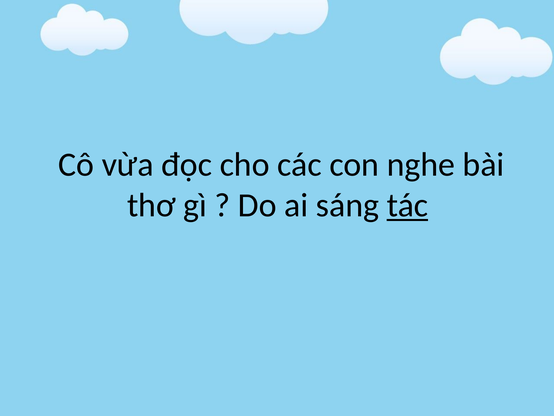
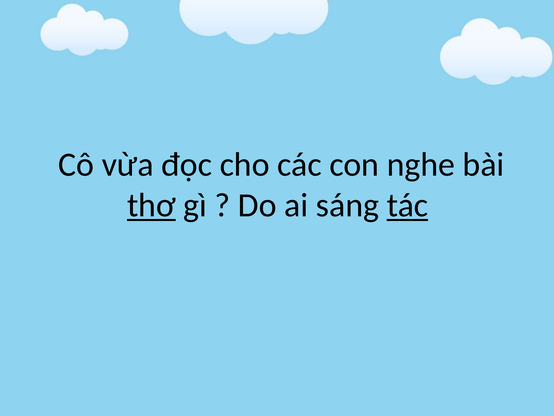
thơ underline: none -> present
